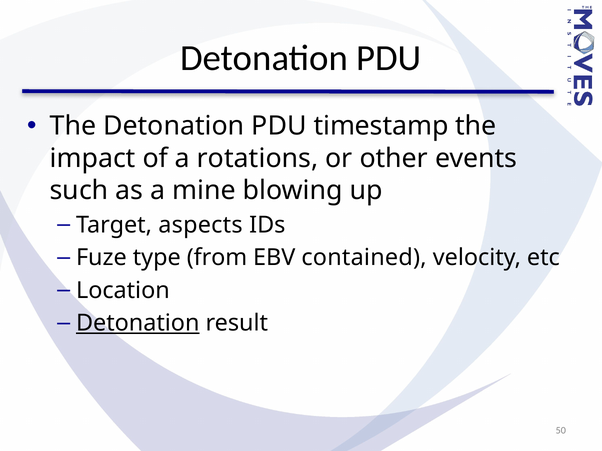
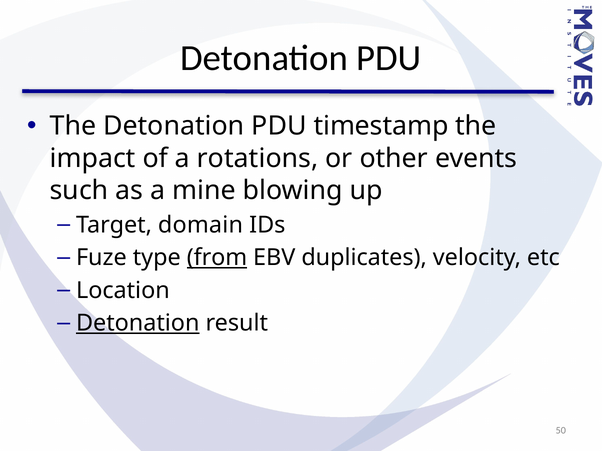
aspects: aspects -> domain
from underline: none -> present
contained: contained -> duplicates
